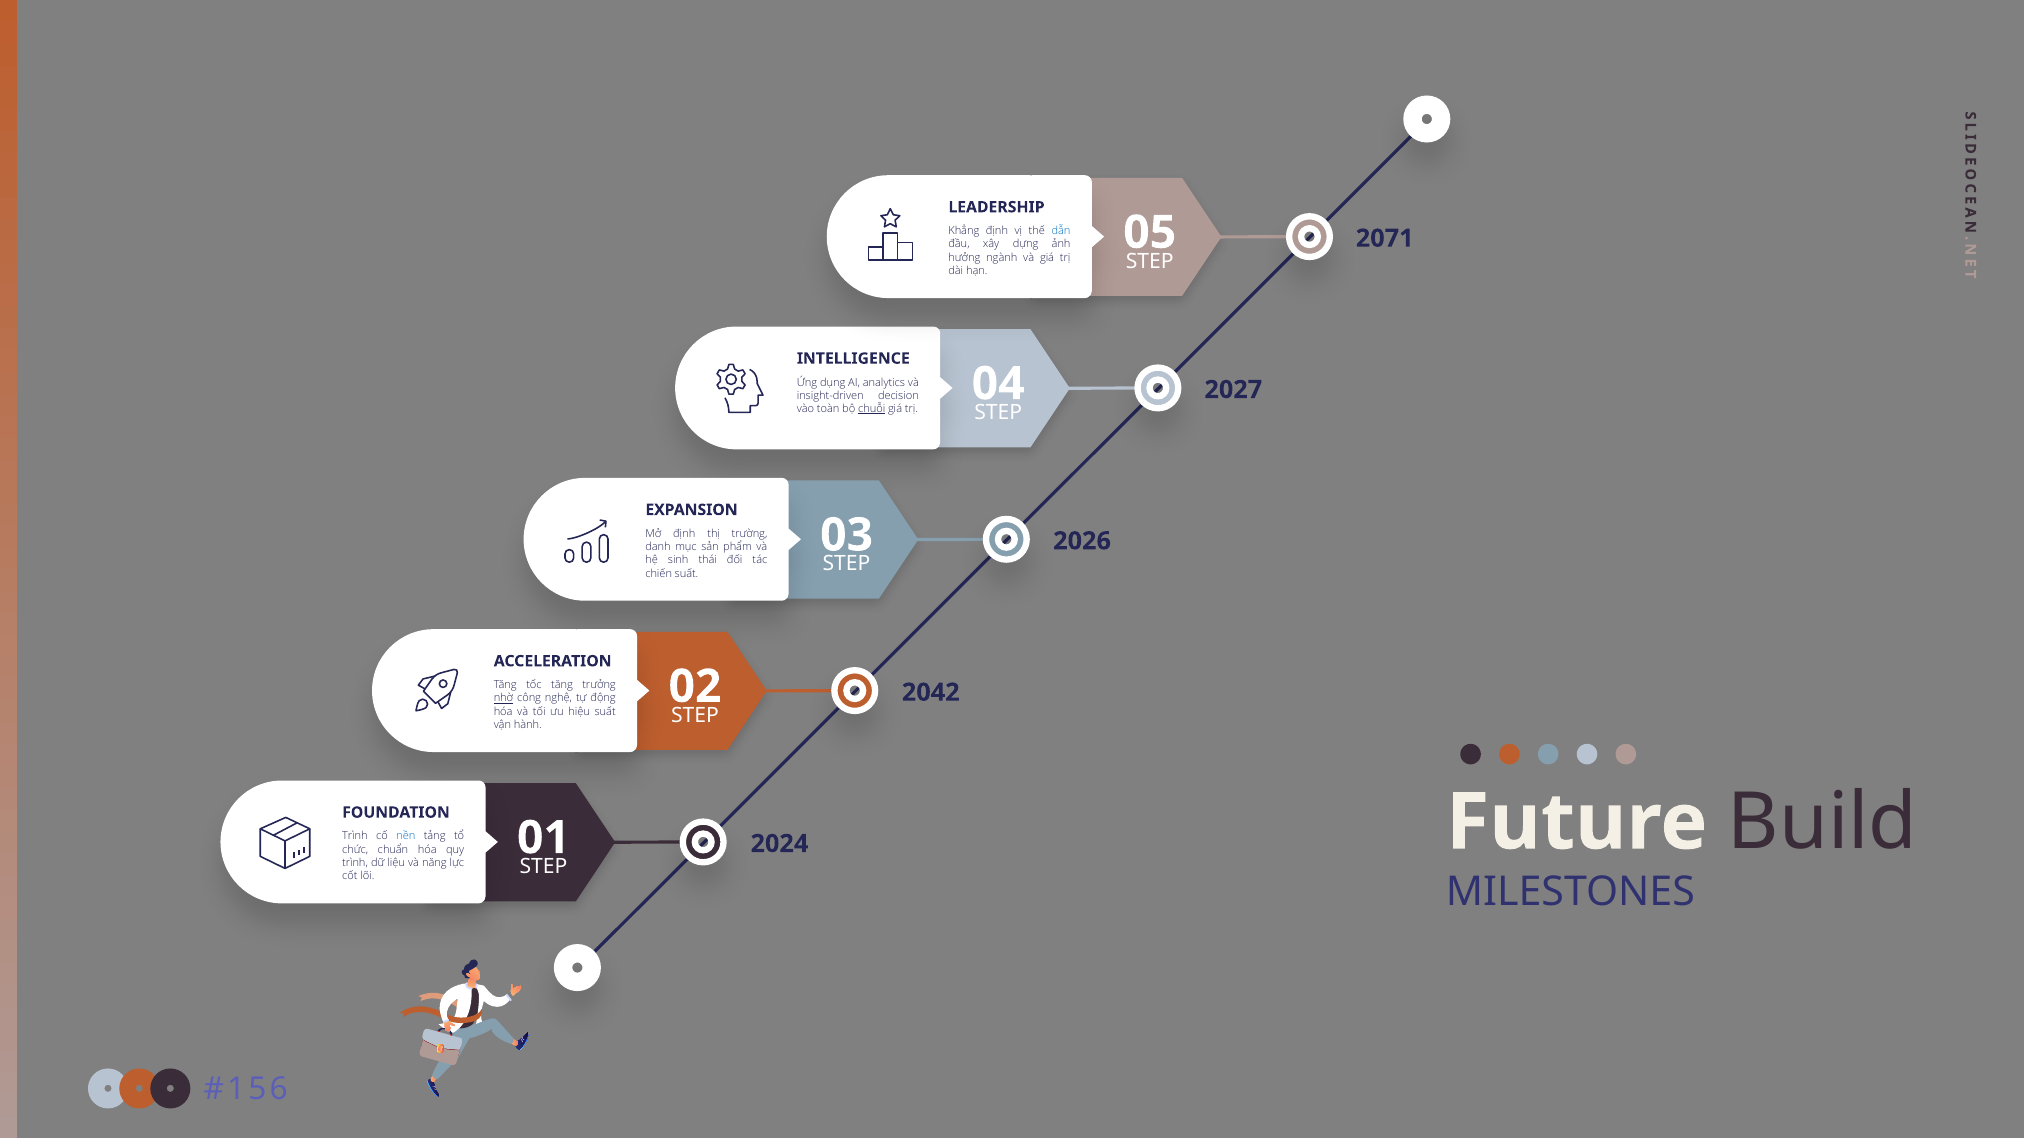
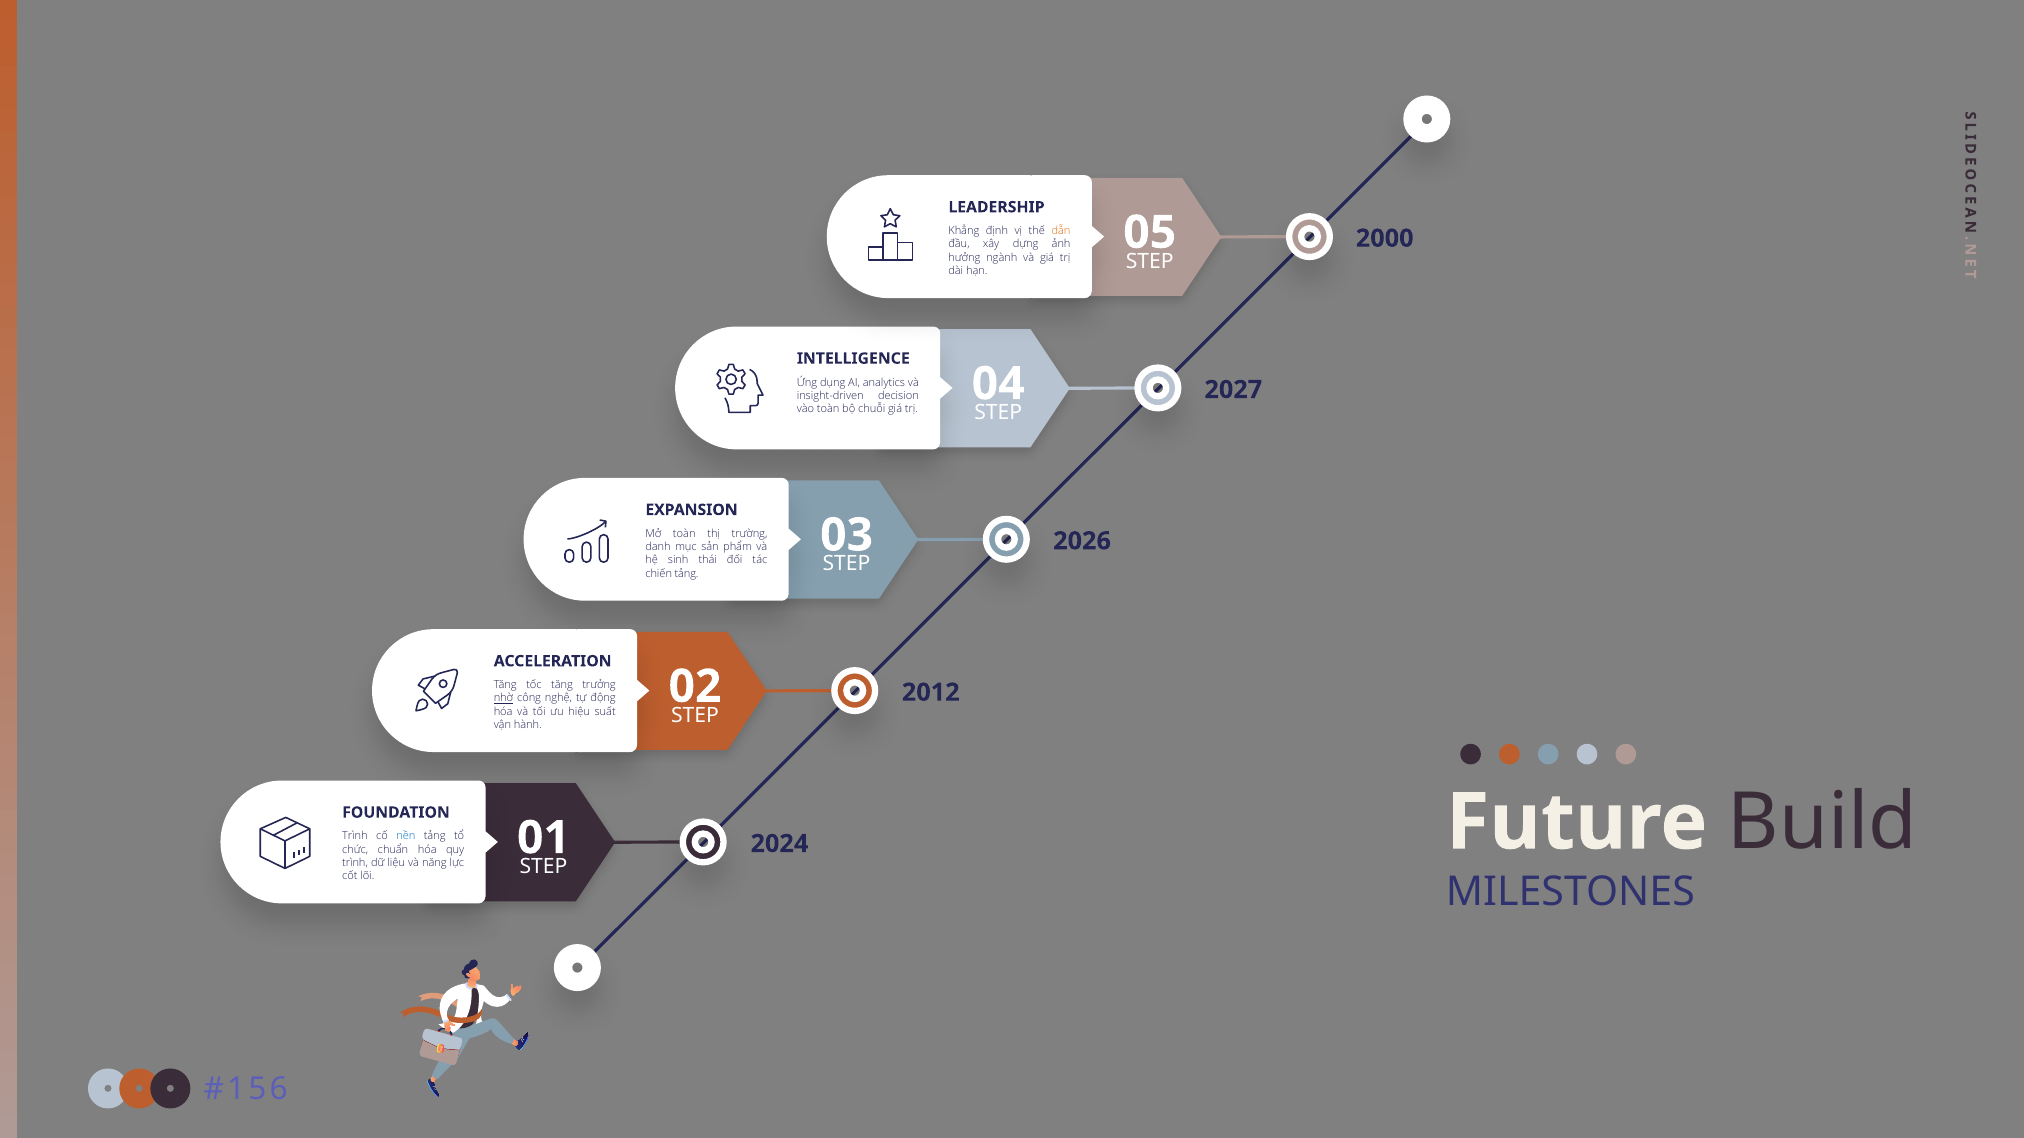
dẫn colour: blue -> orange
2071: 2071 -> 2000
chuỗi underline: present -> none
Mở định: định -> toàn
chiến suất: suất -> tảng
2042: 2042 -> 2012
